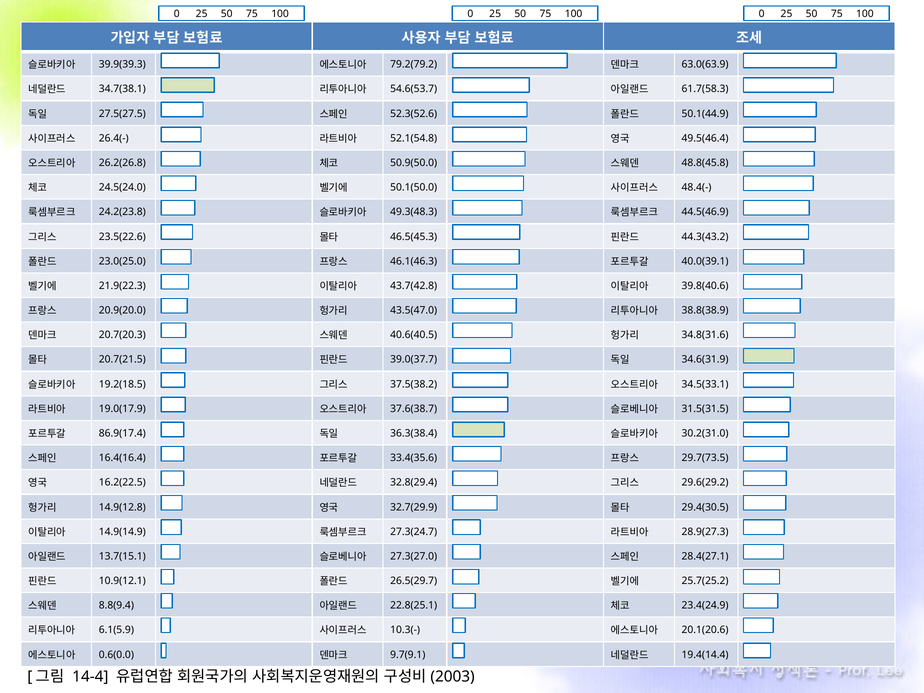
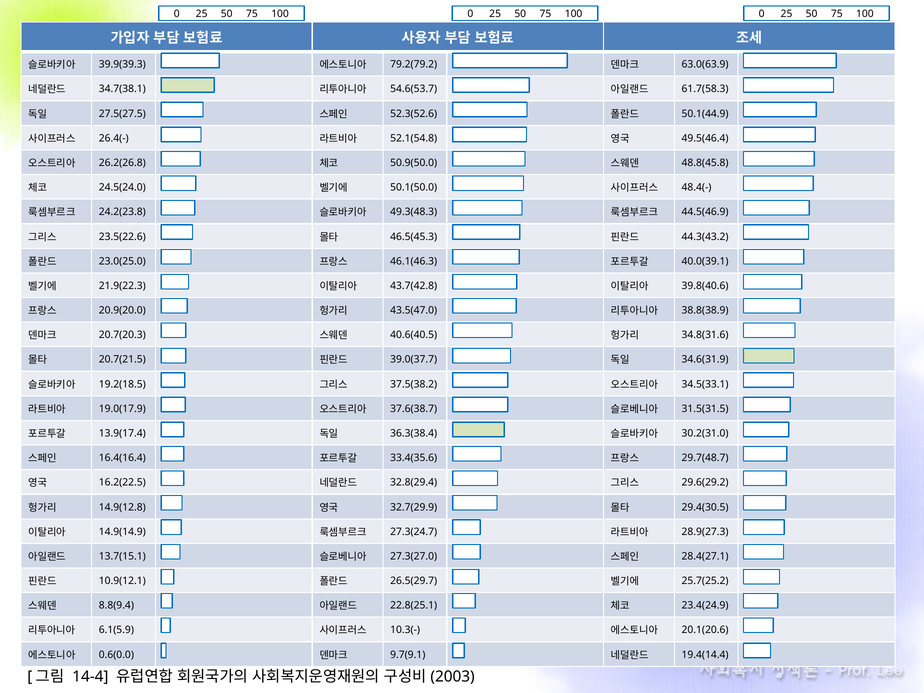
86.9(17.4: 86.9(17.4 -> 13.9(17.4
29.7(73.5: 29.7(73.5 -> 29.7(48.7
